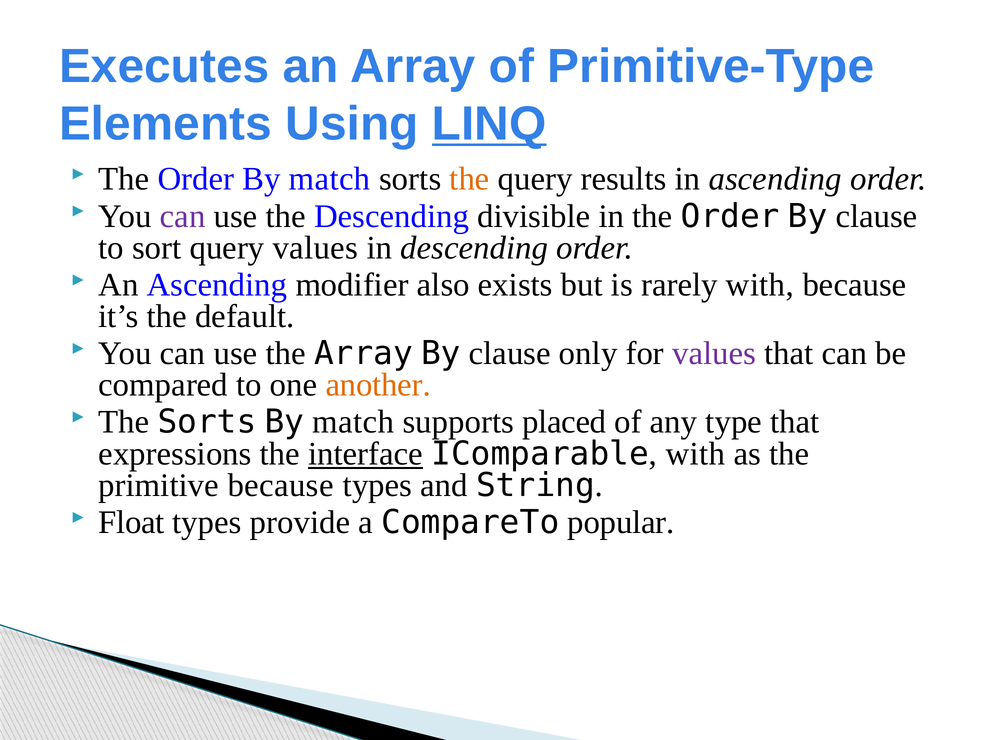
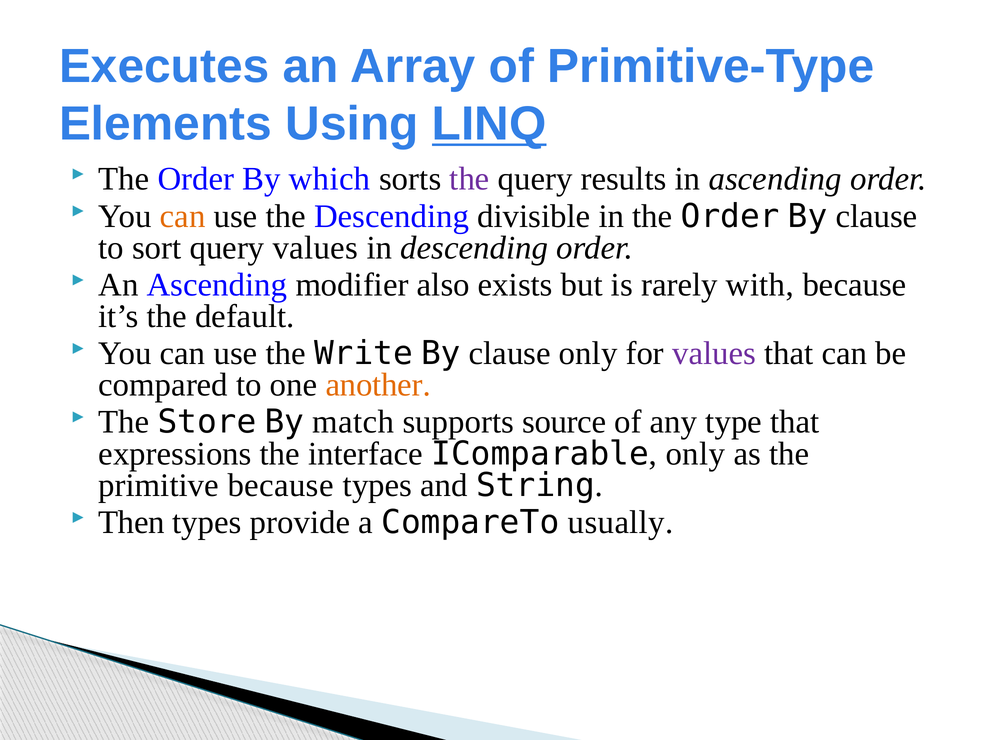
Order By match: match -> which
the at (469, 179) colour: orange -> purple
can at (183, 216) colour: purple -> orange
the Array: Array -> Write
The Sorts: Sorts -> Store
placed: placed -> source
interface underline: present -> none
IComparable with: with -> only
Float: Float -> Then
popular: popular -> usually
